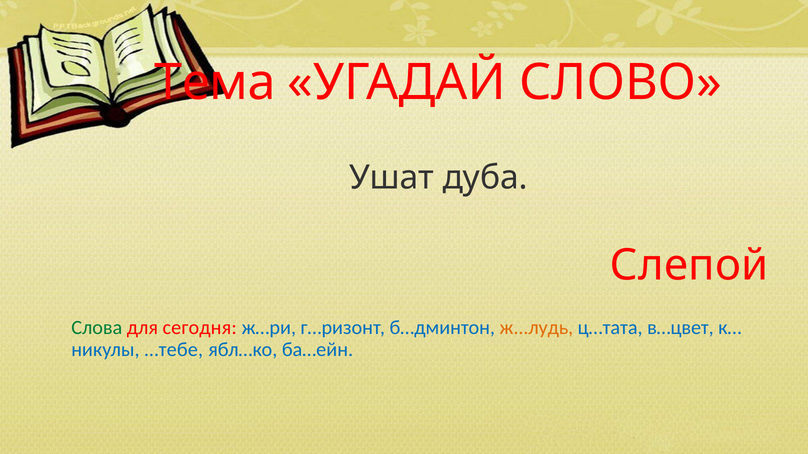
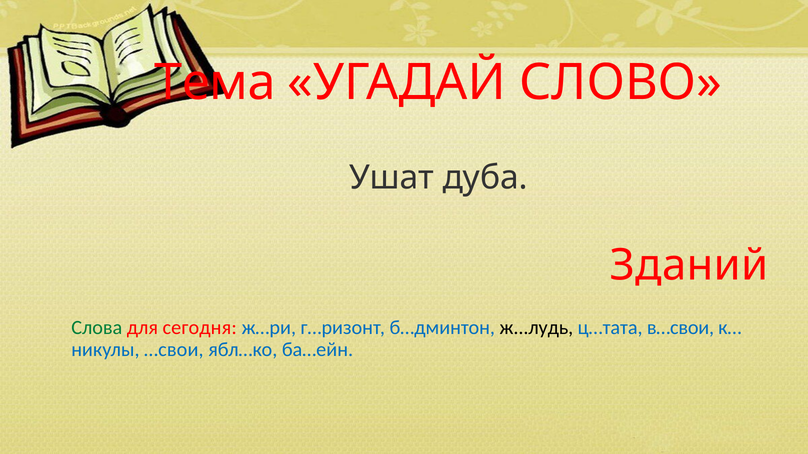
Слепой: Слепой -> Зданий
ж...лудь colour: orange -> black
в…цвет: в…цвет -> в…свои
…тебе: …тебе -> …свои
